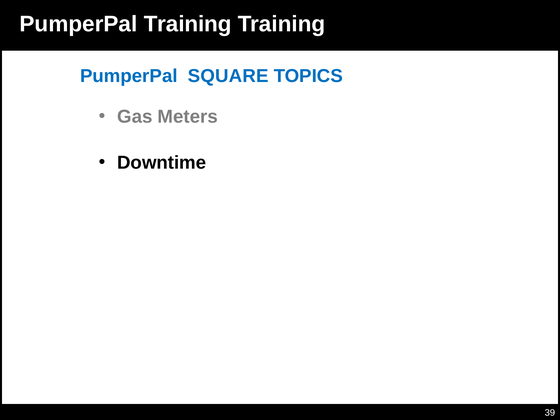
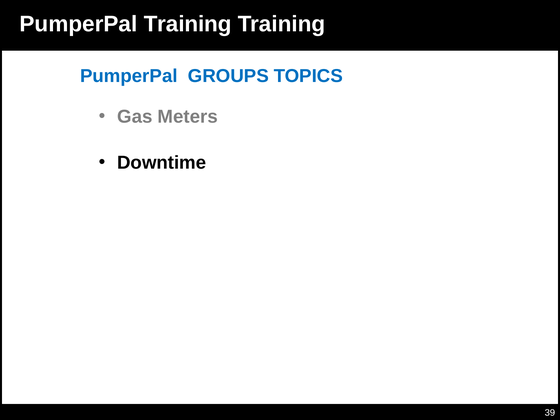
SQUARE: SQUARE -> GROUPS
